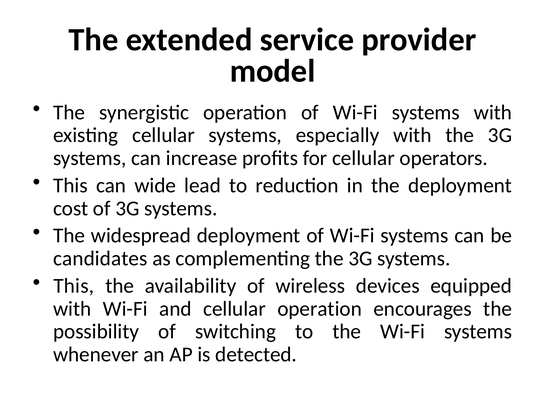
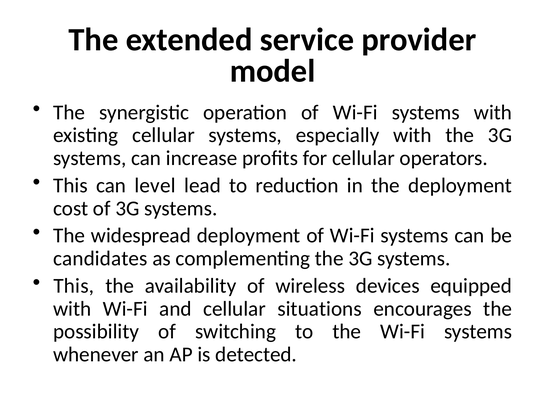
wide: wide -> level
cellular operation: operation -> situations
